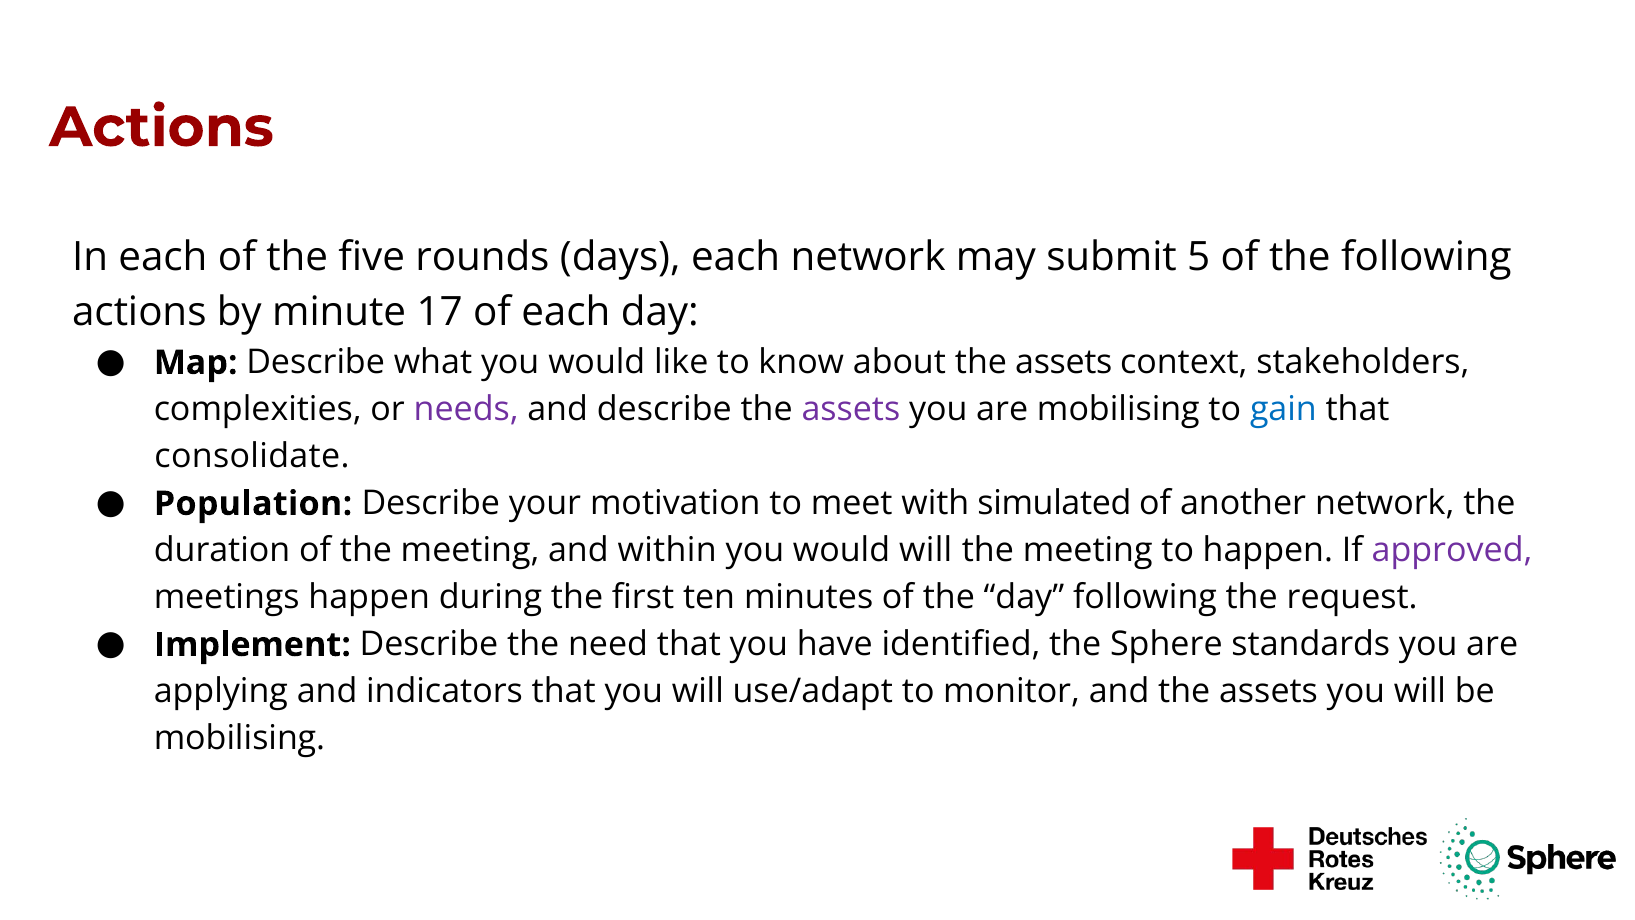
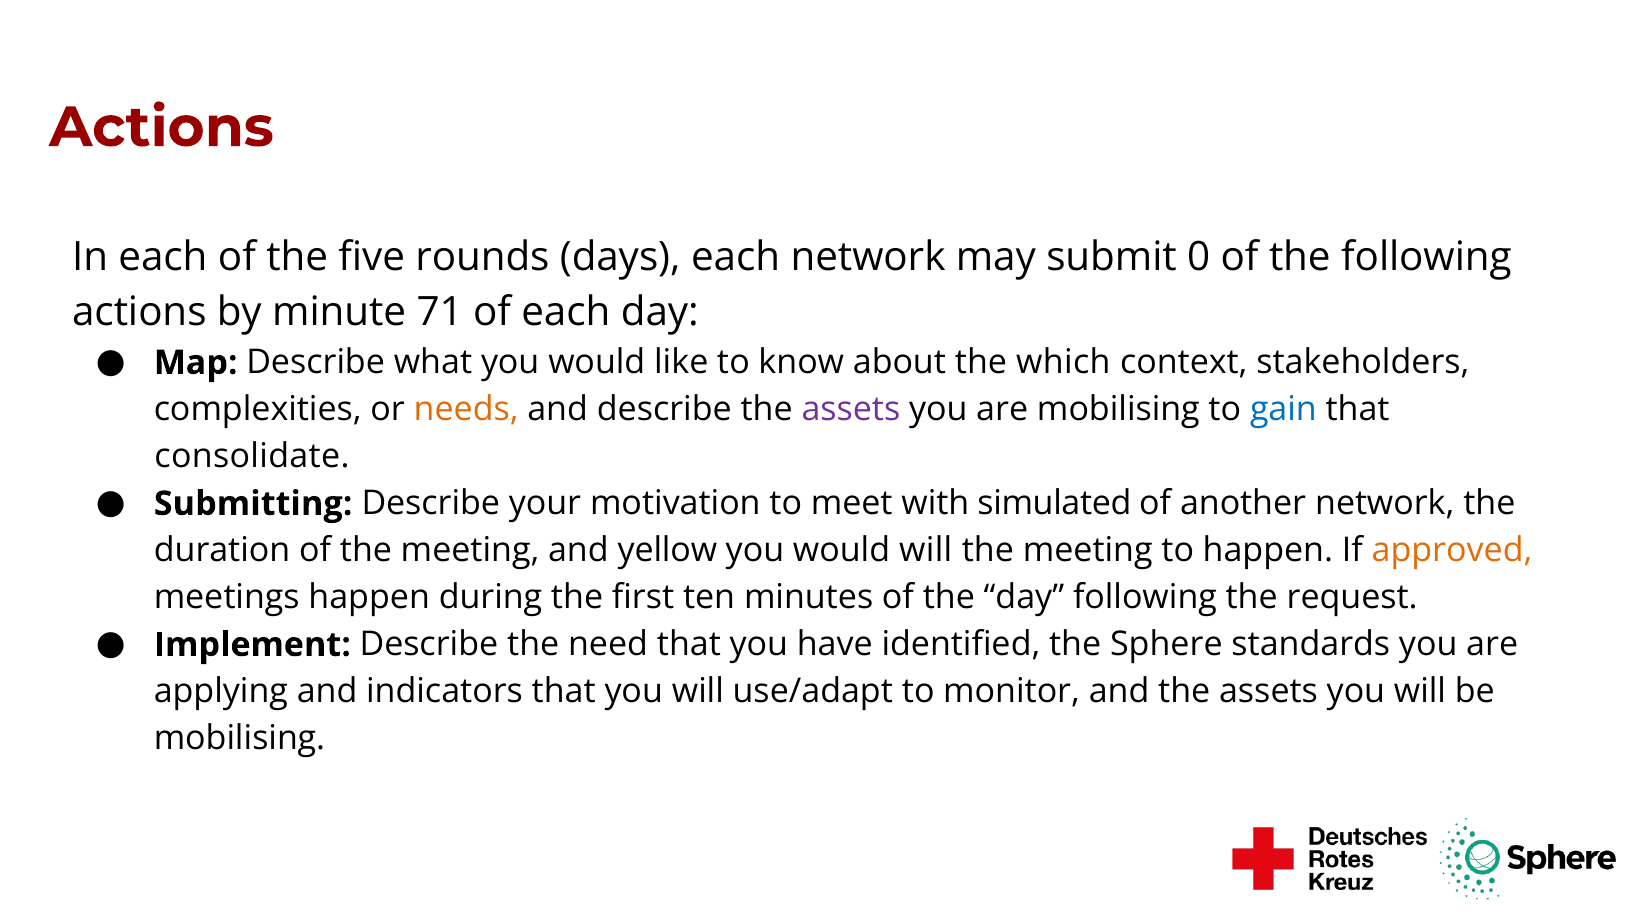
5: 5 -> 0
17: 17 -> 71
about the assets: assets -> which
needs colour: purple -> orange
Population: Population -> Submitting
within: within -> yellow
approved colour: purple -> orange
